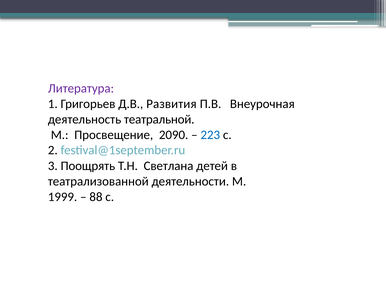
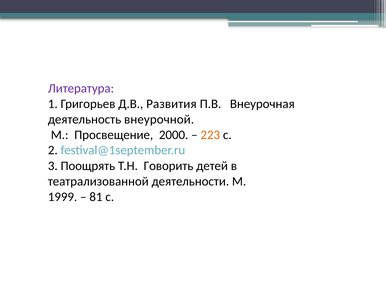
театральной: театральной -> внеурочной
2090: 2090 -> 2000
223 colour: blue -> orange
Светлана: Светлана -> Говорить
88: 88 -> 81
